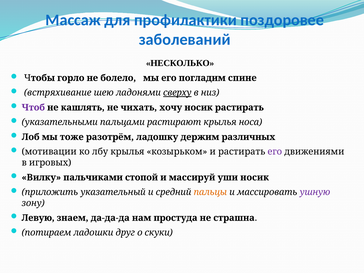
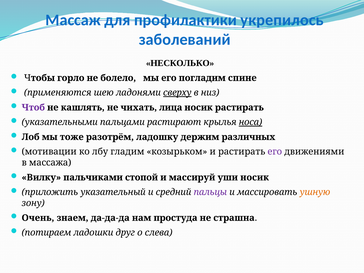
поздоровее: поздоровее -> укрепилось
встряхивание: встряхивание -> применяются
хочу: хочу -> лица
носа underline: none -> present
лбу крылья: крылья -> гладим
игровых: игровых -> массажа
пальцы colour: orange -> purple
ушную colour: purple -> orange
Левую: Левую -> Очень
скуки: скуки -> слева
